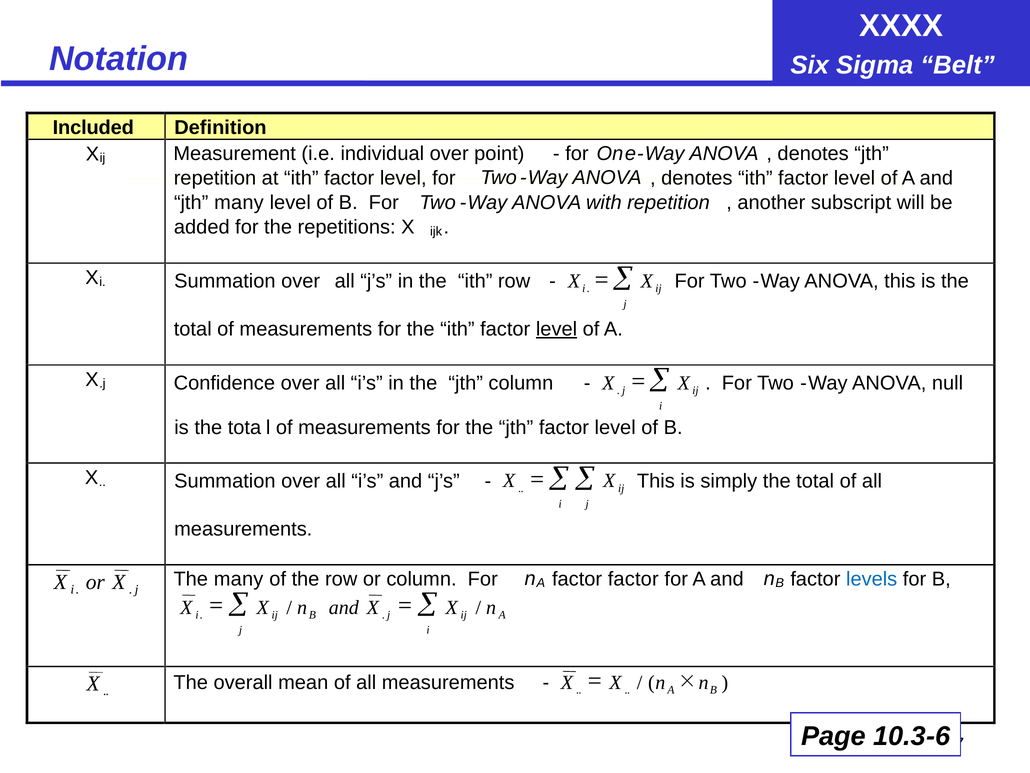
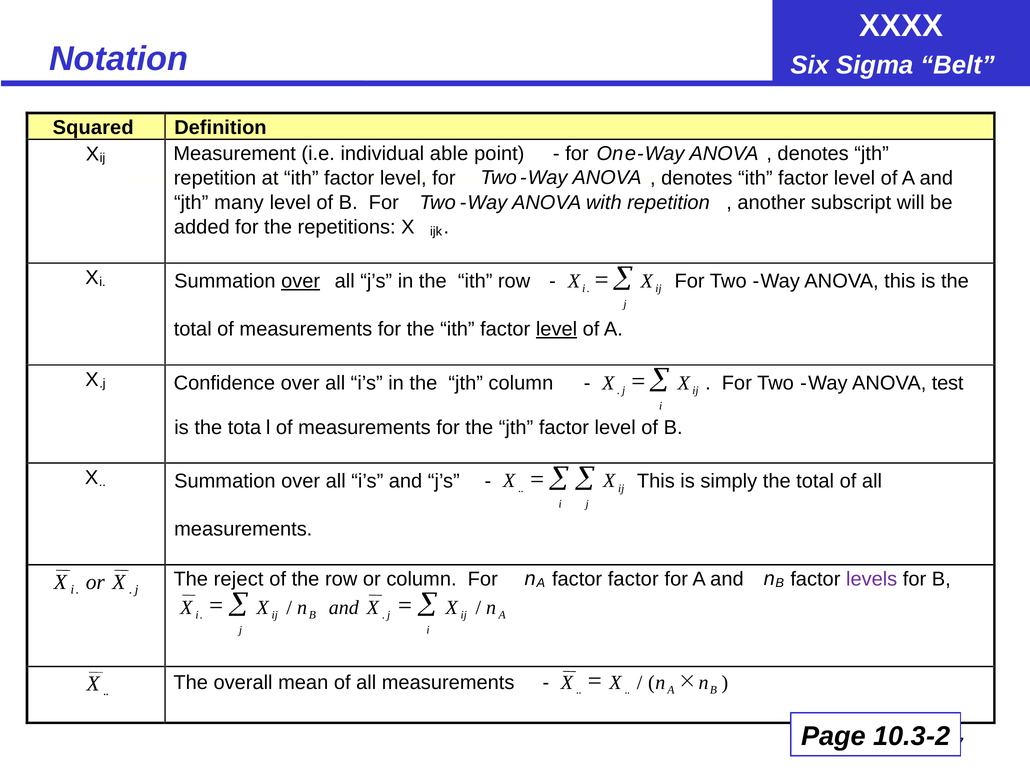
Included: Included -> Squared
individual over: over -> able
over at (301, 281) underline: none -> present
null: null -> test
The many: many -> reject
levels colour: blue -> purple
10.3-6: 10.3-6 -> 10.3-2
